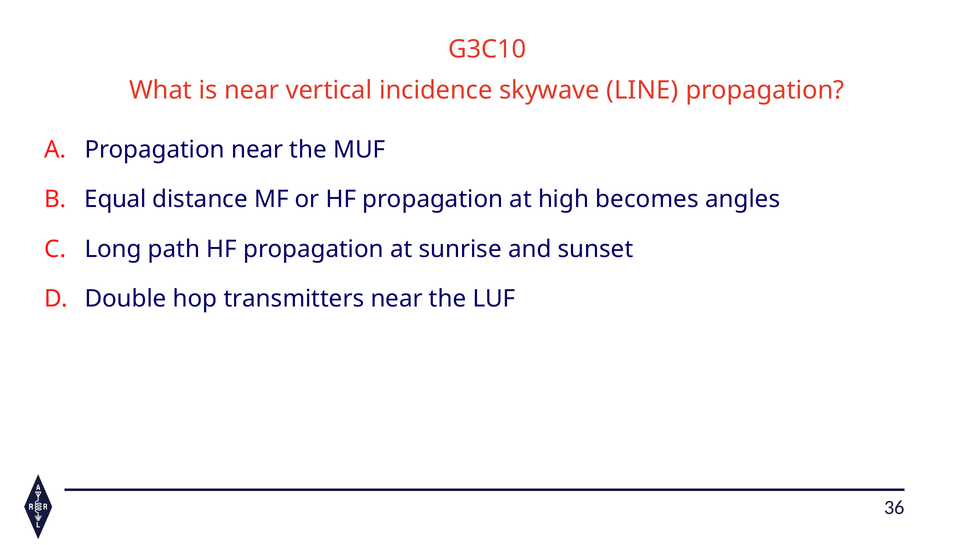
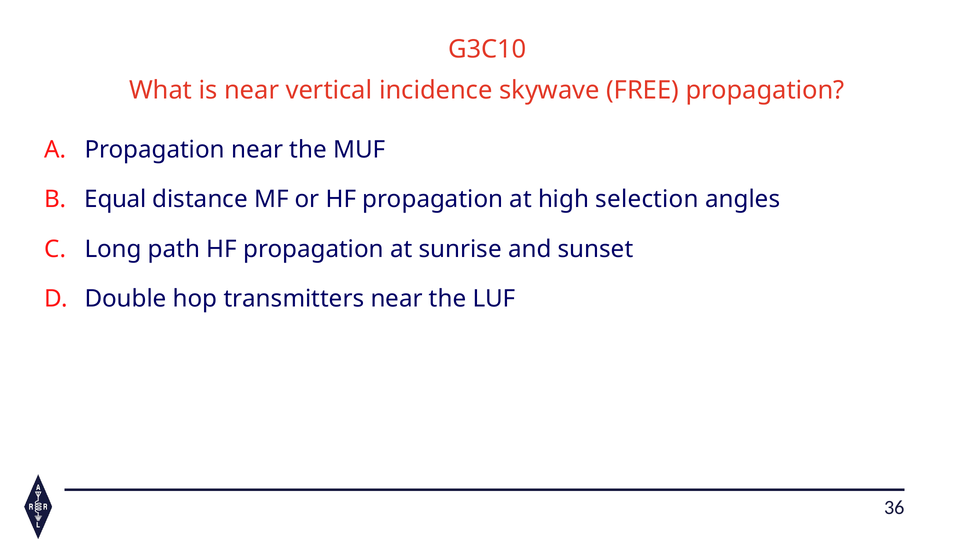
LINE: LINE -> FREE
becomes: becomes -> selection
